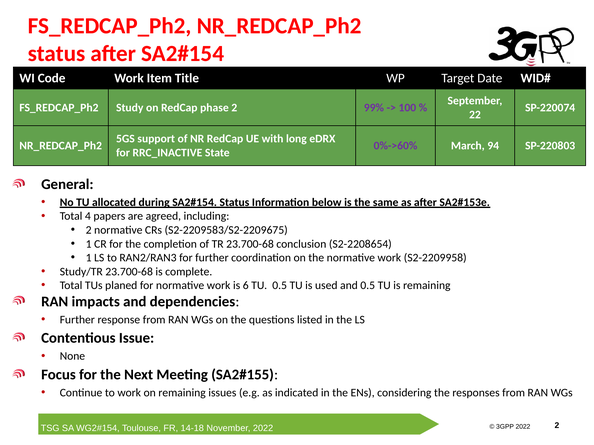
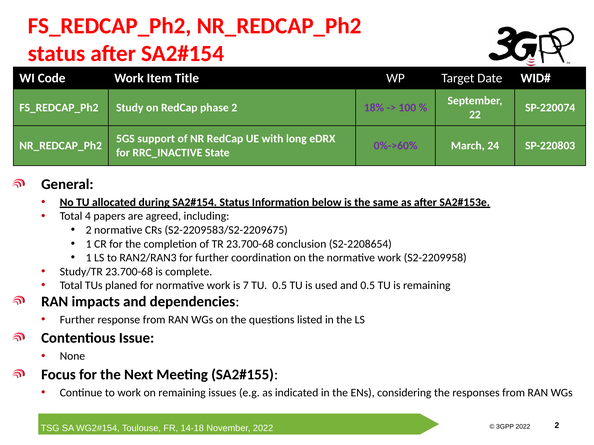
99%: 99% -> 18%
94: 94 -> 24
6: 6 -> 7
